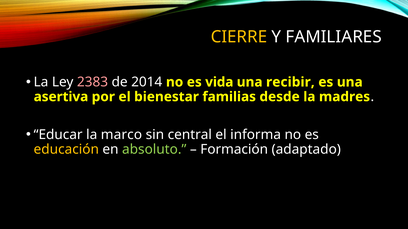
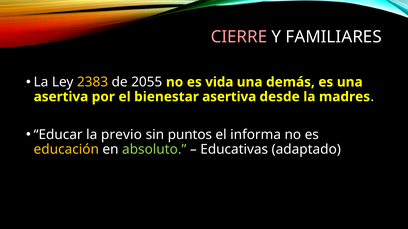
CIERRE colour: yellow -> pink
2383 colour: pink -> yellow
2014: 2014 -> 2055
recibir: recibir -> demás
bienestar familias: familias -> asertiva
marco: marco -> previo
central: central -> puntos
Formación: Formación -> Educativas
